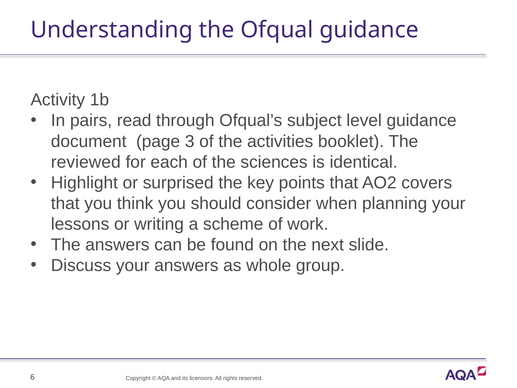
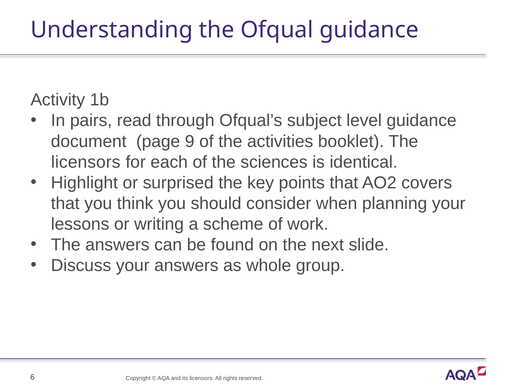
3: 3 -> 9
reviewed at (86, 162): reviewed -> licensors
